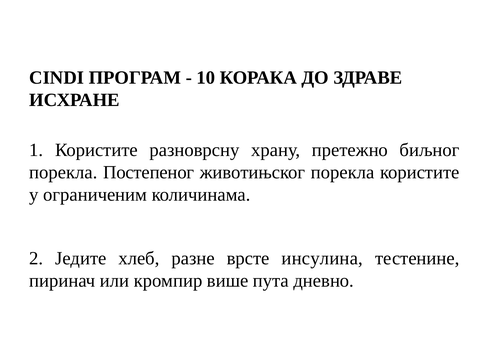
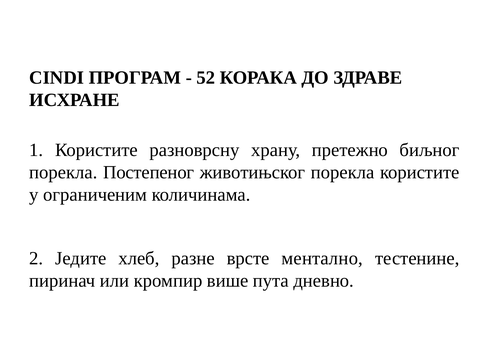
10: 10 -> 52
инсулина: инсулина -> ментално
